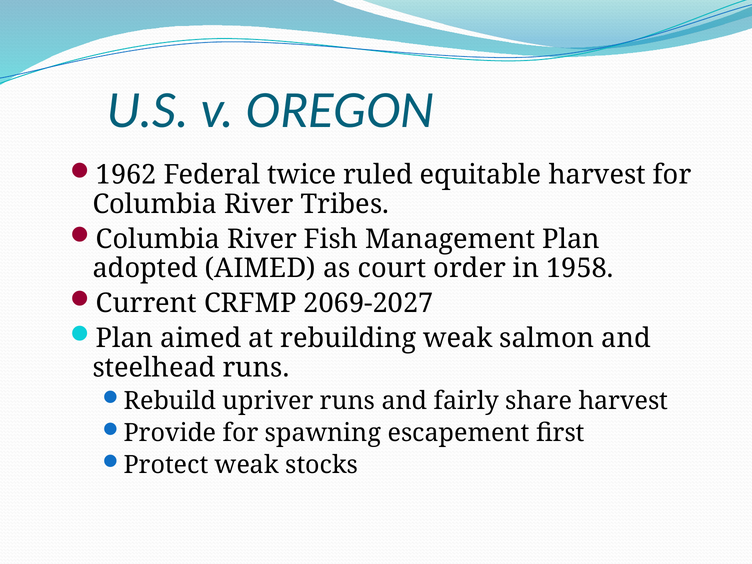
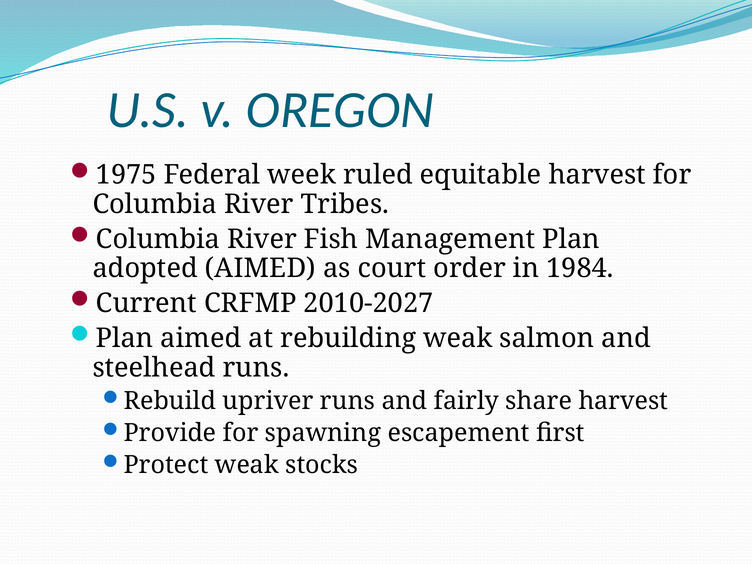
1962: 1962 -> 1975
twice: twice -> week
1958: 1958 -> 1984
2069-2027: 2069-2027 -> 2010-2027
